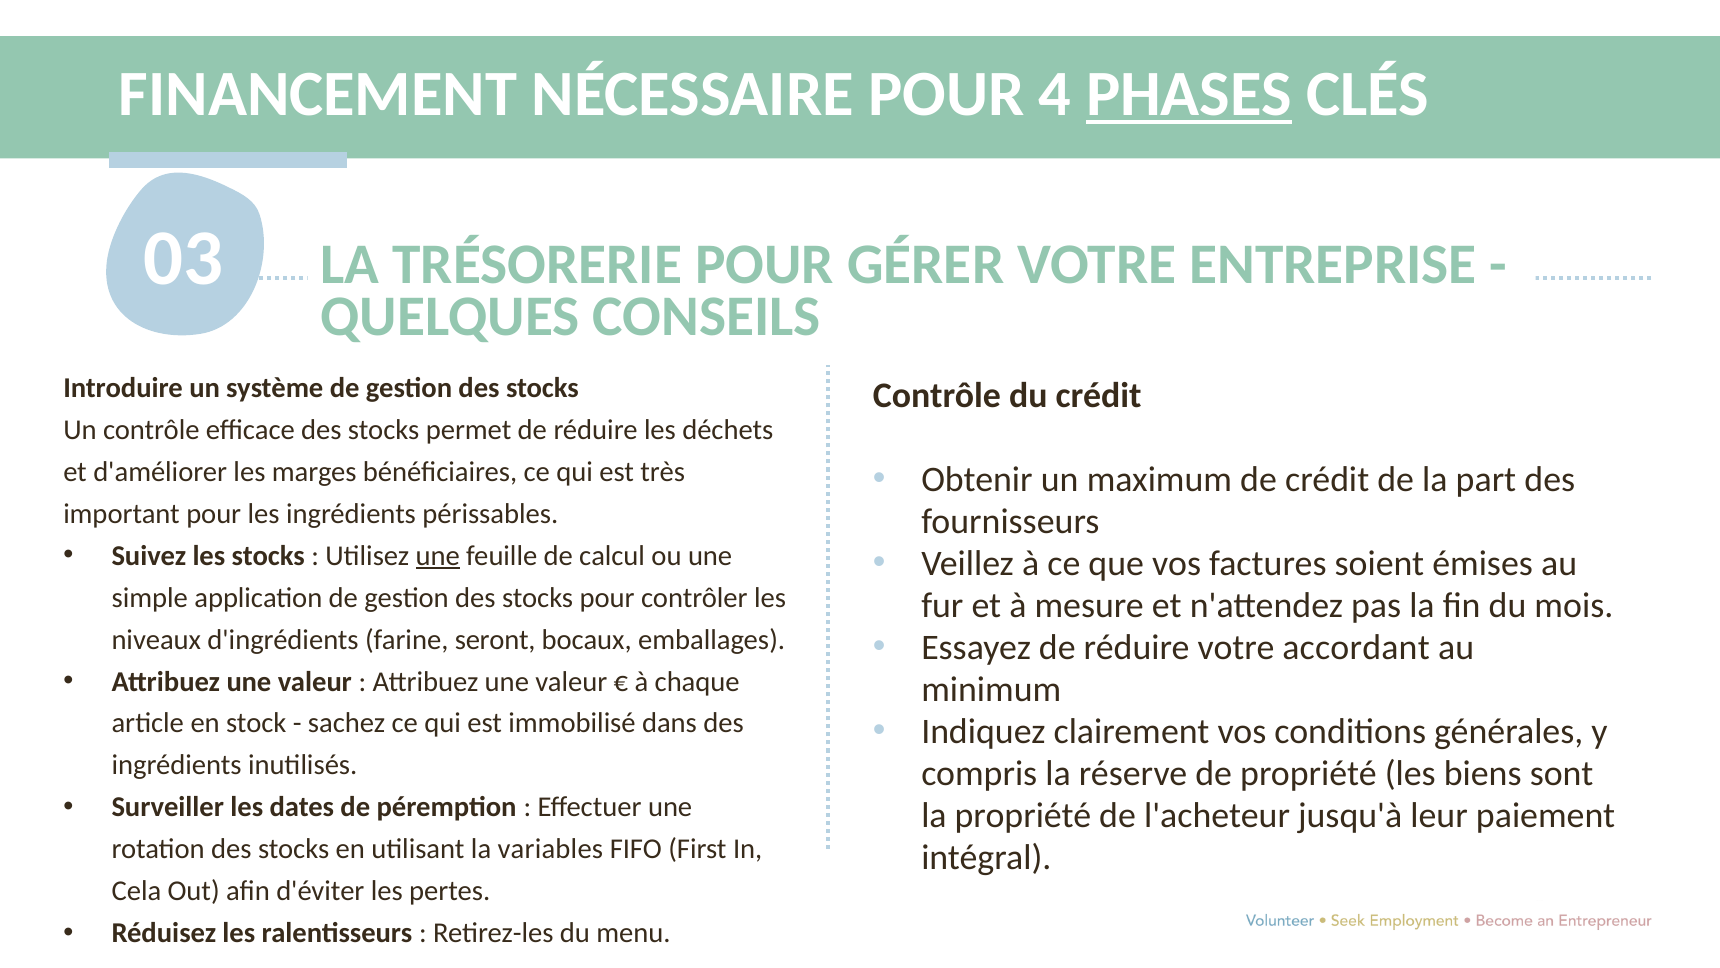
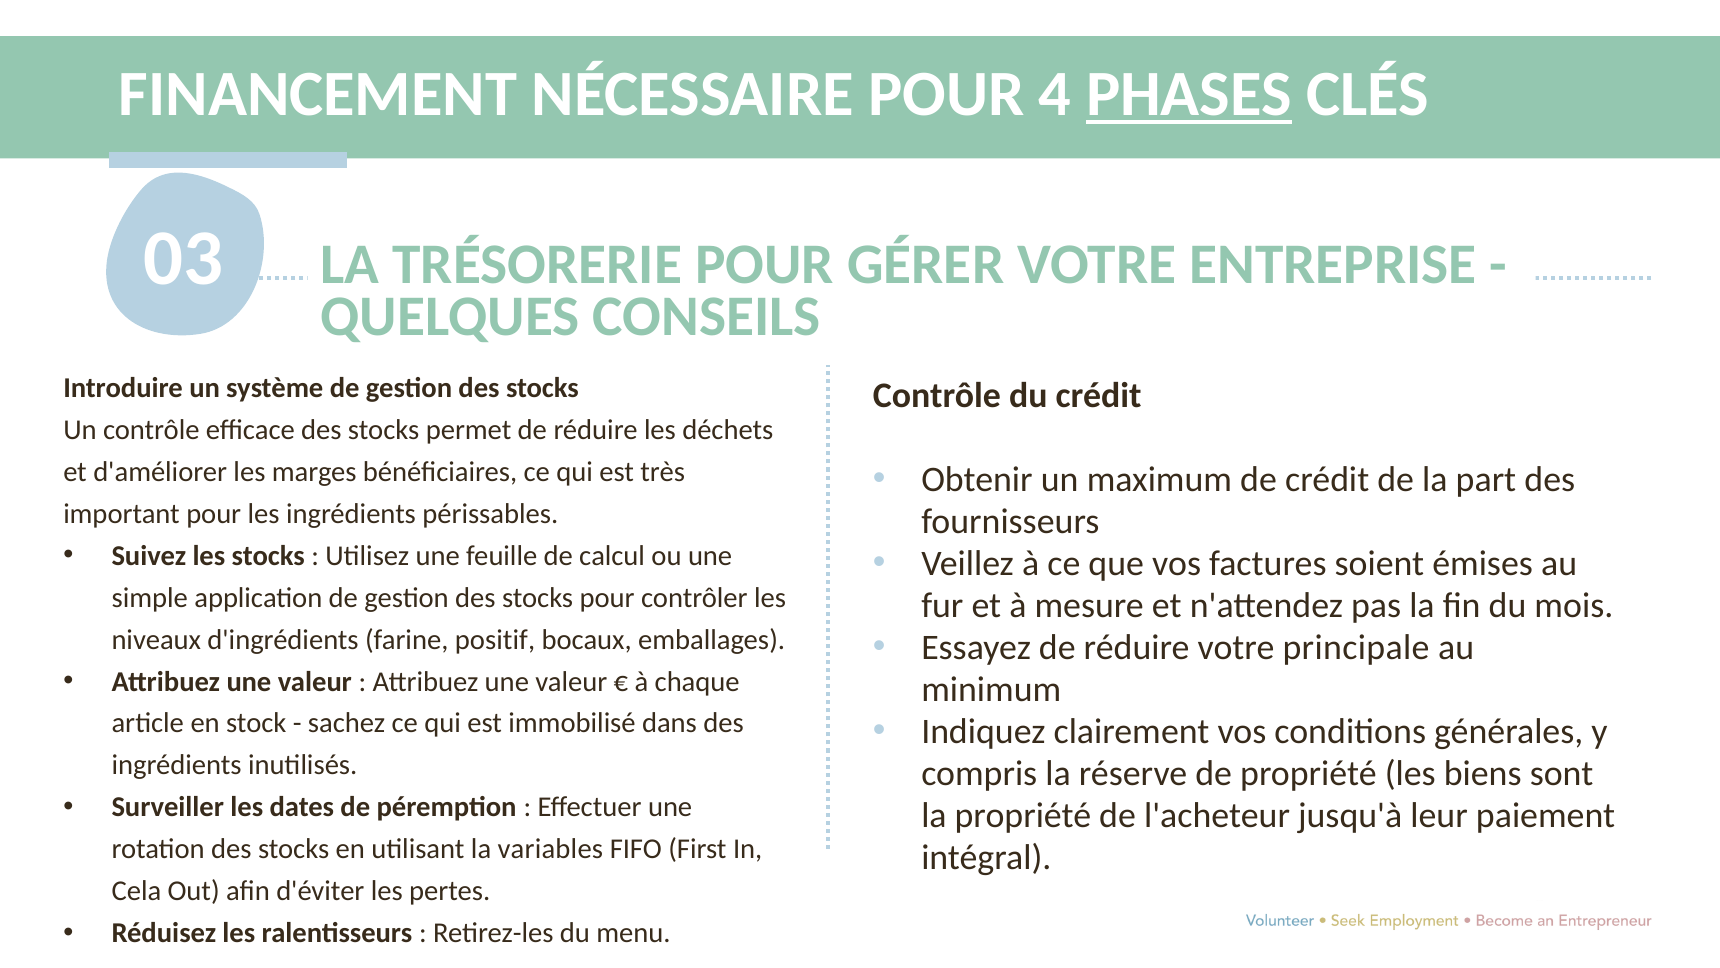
une at (438, 555) underline: present -> none
seront: seront -> positif
accordant: accordant -> principale
